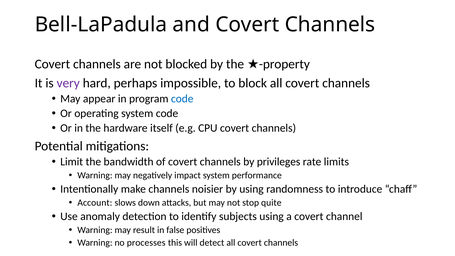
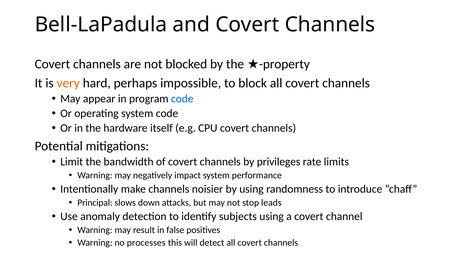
very colour: purple -> orange
Account: Account -> Principal
quite: quite -> leads
